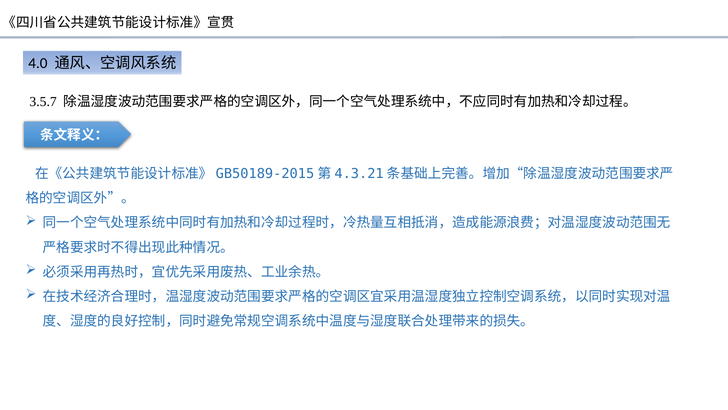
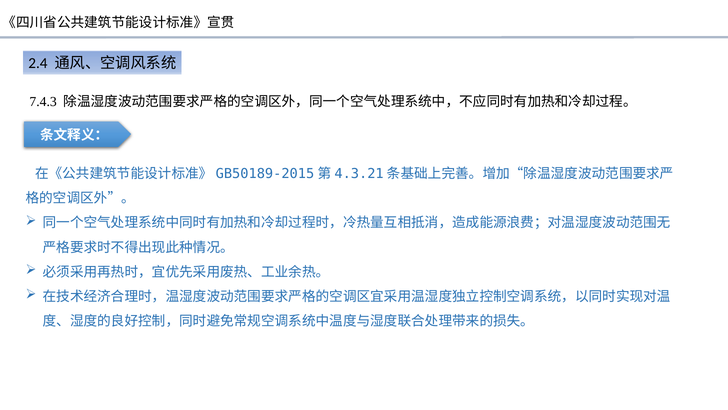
4.0: 4.0 -> 2.4
3.5.7: 3.5.7 -> 7.4.3
